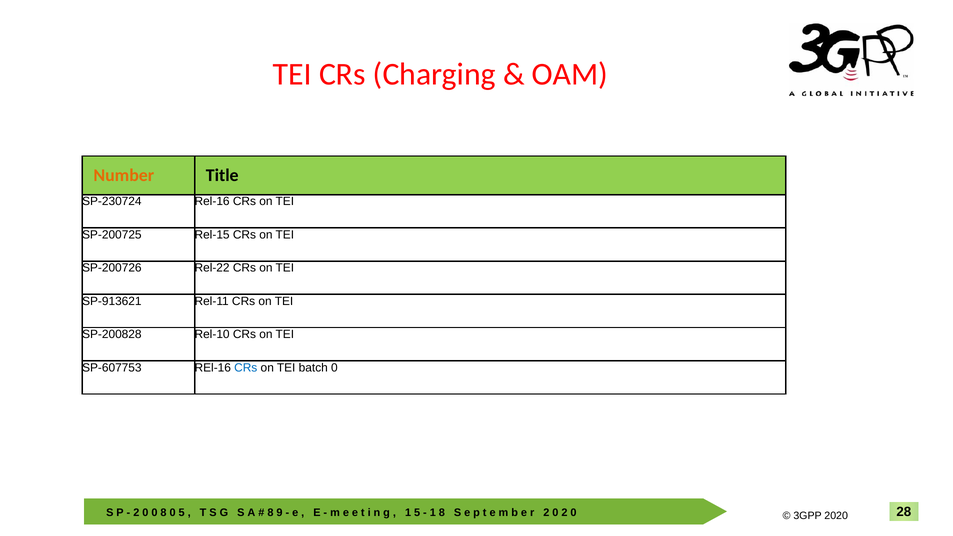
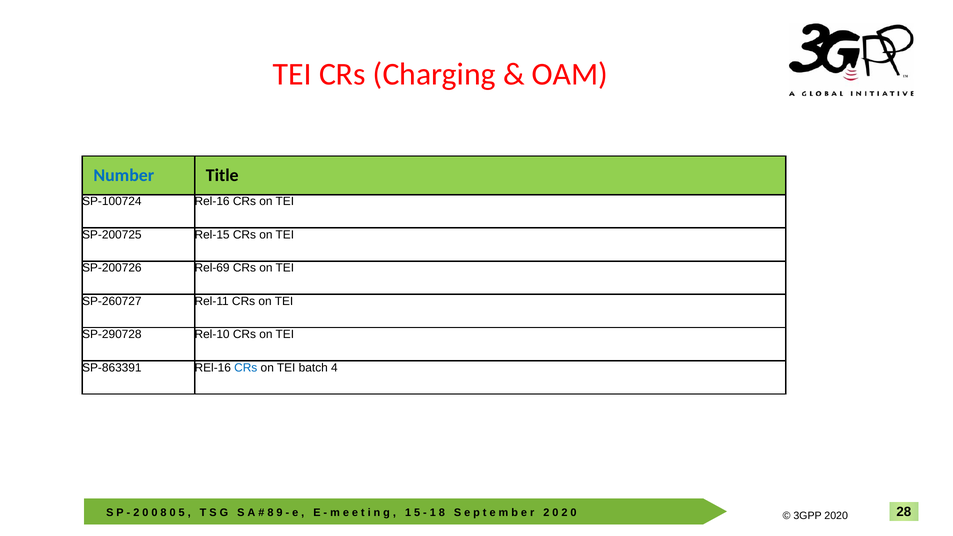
Number colour: orange -> blue
SP-230724: SP-230724 -> SP-100724
Rel-22: Rel-22 -> Rel-69
SP-913621: SP-913621 -> SP-260727
SP-200828: SP-200828 -> SP-290728
SP-607753: SP-607753 -> SP-863391
batch 0: 0 -> 4
